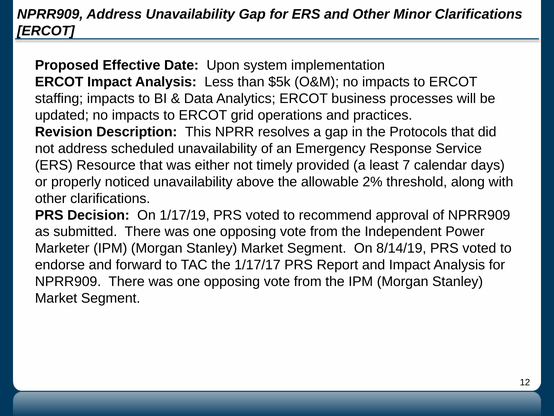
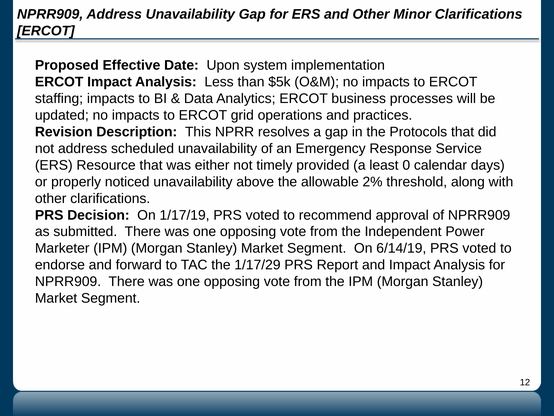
7: 7 -> 0
8/14/19: 8/14/19 -> 6/14/19
1/17/17: 1/17/17 -> 1/17/29
